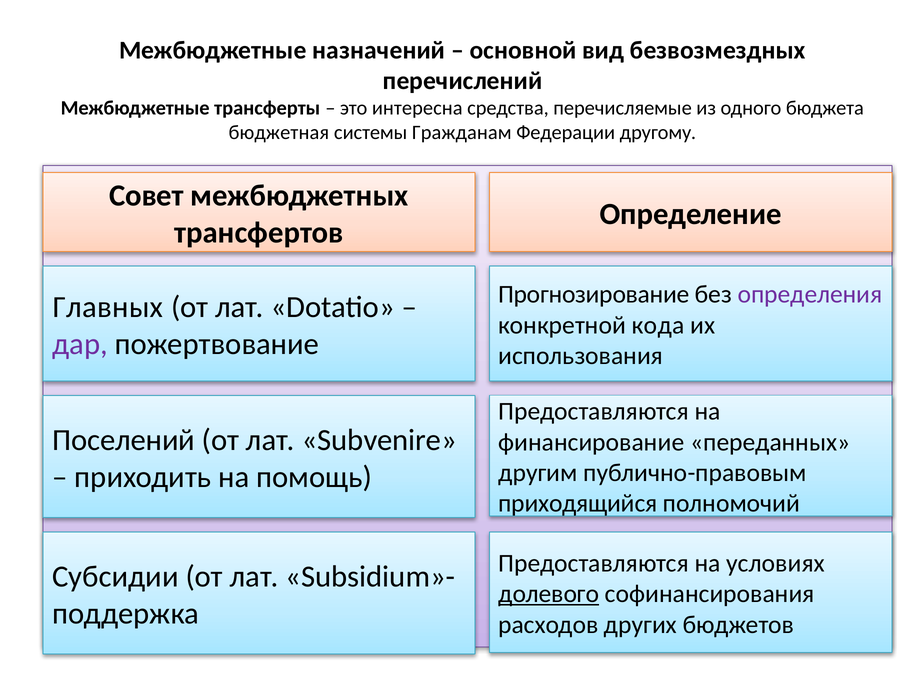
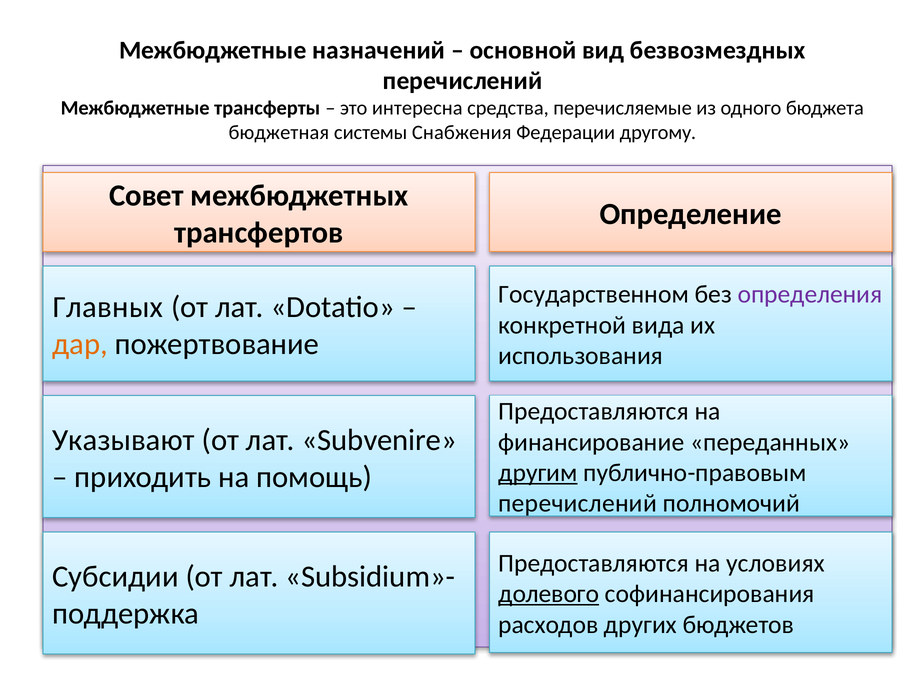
Гражданам: Гражданам -> Снабжения
Прогнозирование: Прогнозирование -> Государственном
кода: кода -> вида
дар colour: purple -> orange
Поселений: Поселений -> Указывают
другим underline: none -> present
приходящийся at (578, 504): приходящийся -> перечислений
